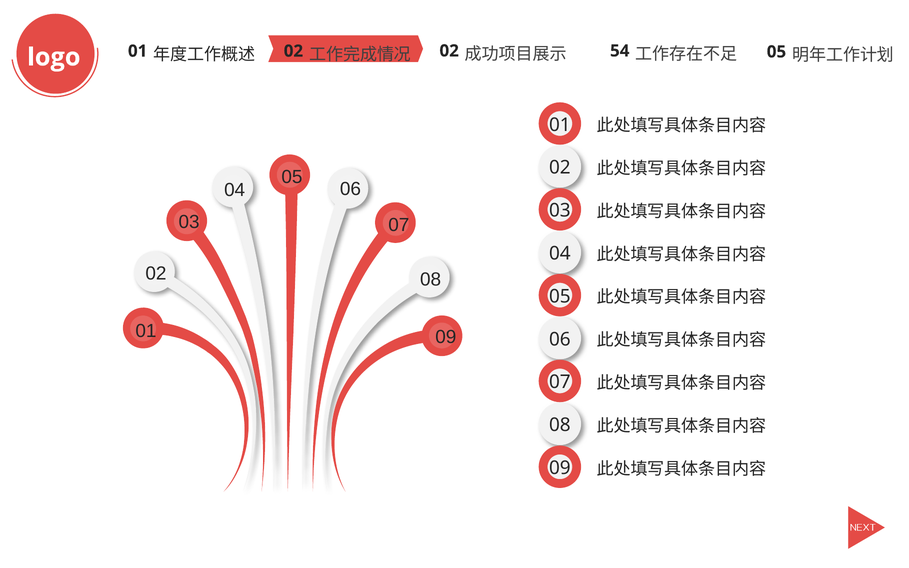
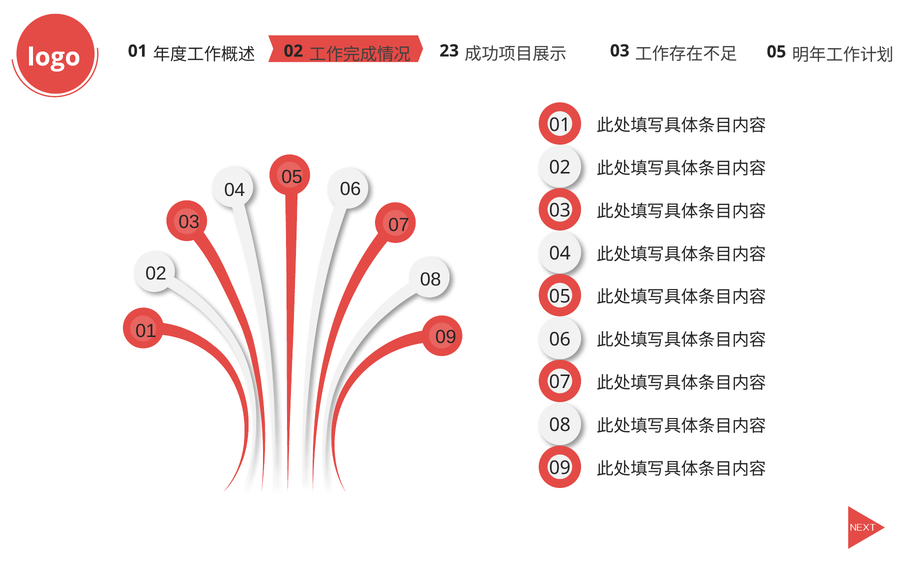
02 at (449, 51): 02 -> 23
54 at (620, 51): 54 -> 03
